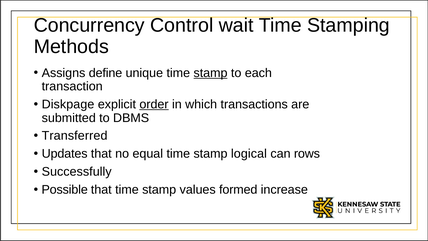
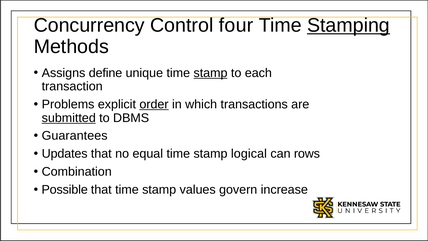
wait: wait -> four
Stamping underline: none -> present
Diskpage: Diskpage -> Problems
submitted underline: none -> present
Transferred: Transferred -> Guarantees
Successfully: Successfully -> Combination
formed: formed -> govern
